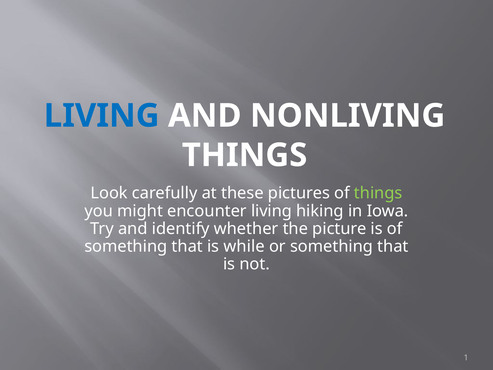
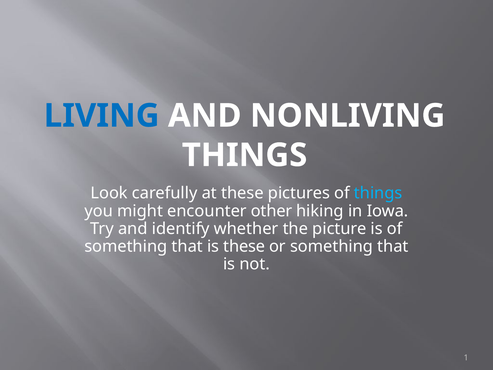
things at (378, 193) colour: light green -> light blue
encounter living: living -> other
is while: while -> these
